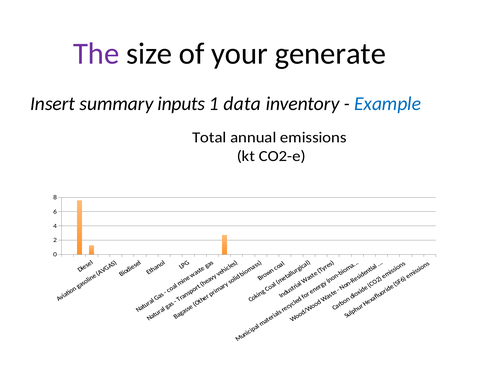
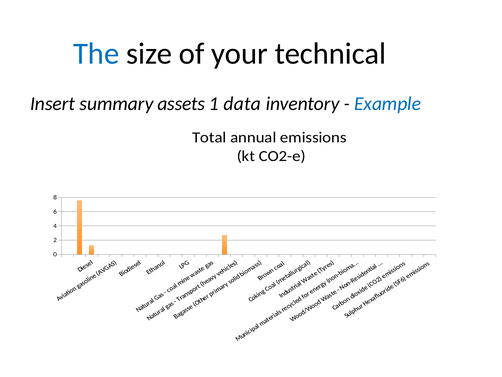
The colour: purple -> blue
generate: generate -> technical
inputs: inputs -> assets
